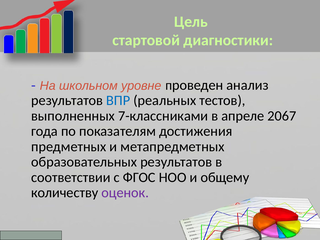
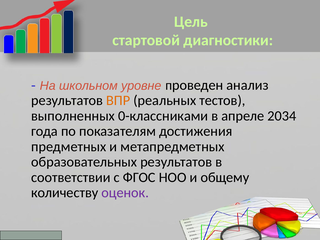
ВПР colour: blue -> orange
7-классниками: 7-классниками -> 0-классниками
2067: 2067 -> 2034
